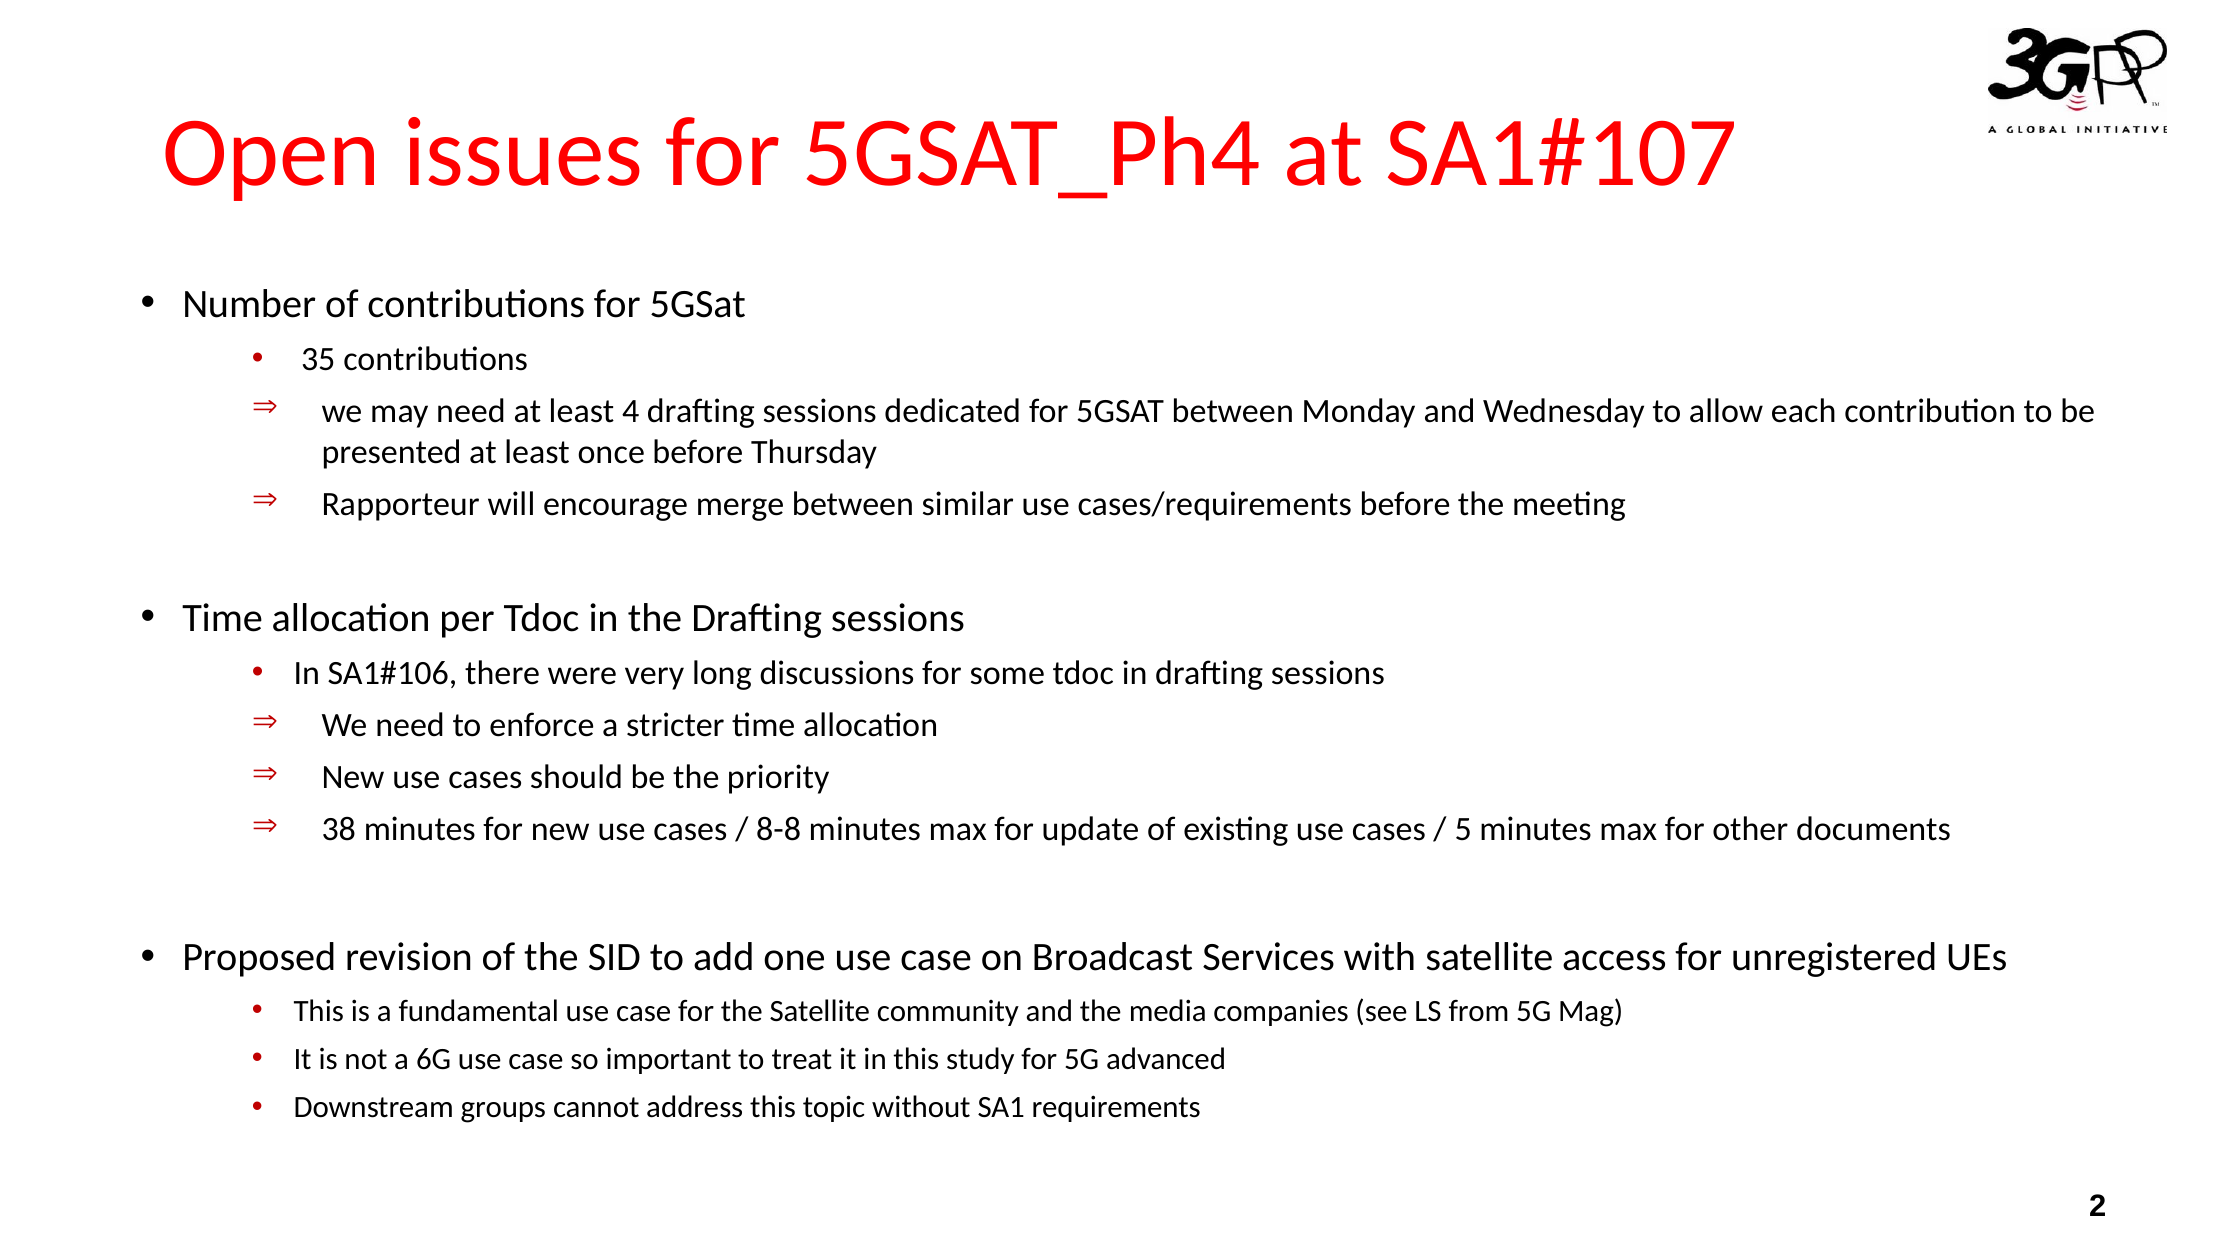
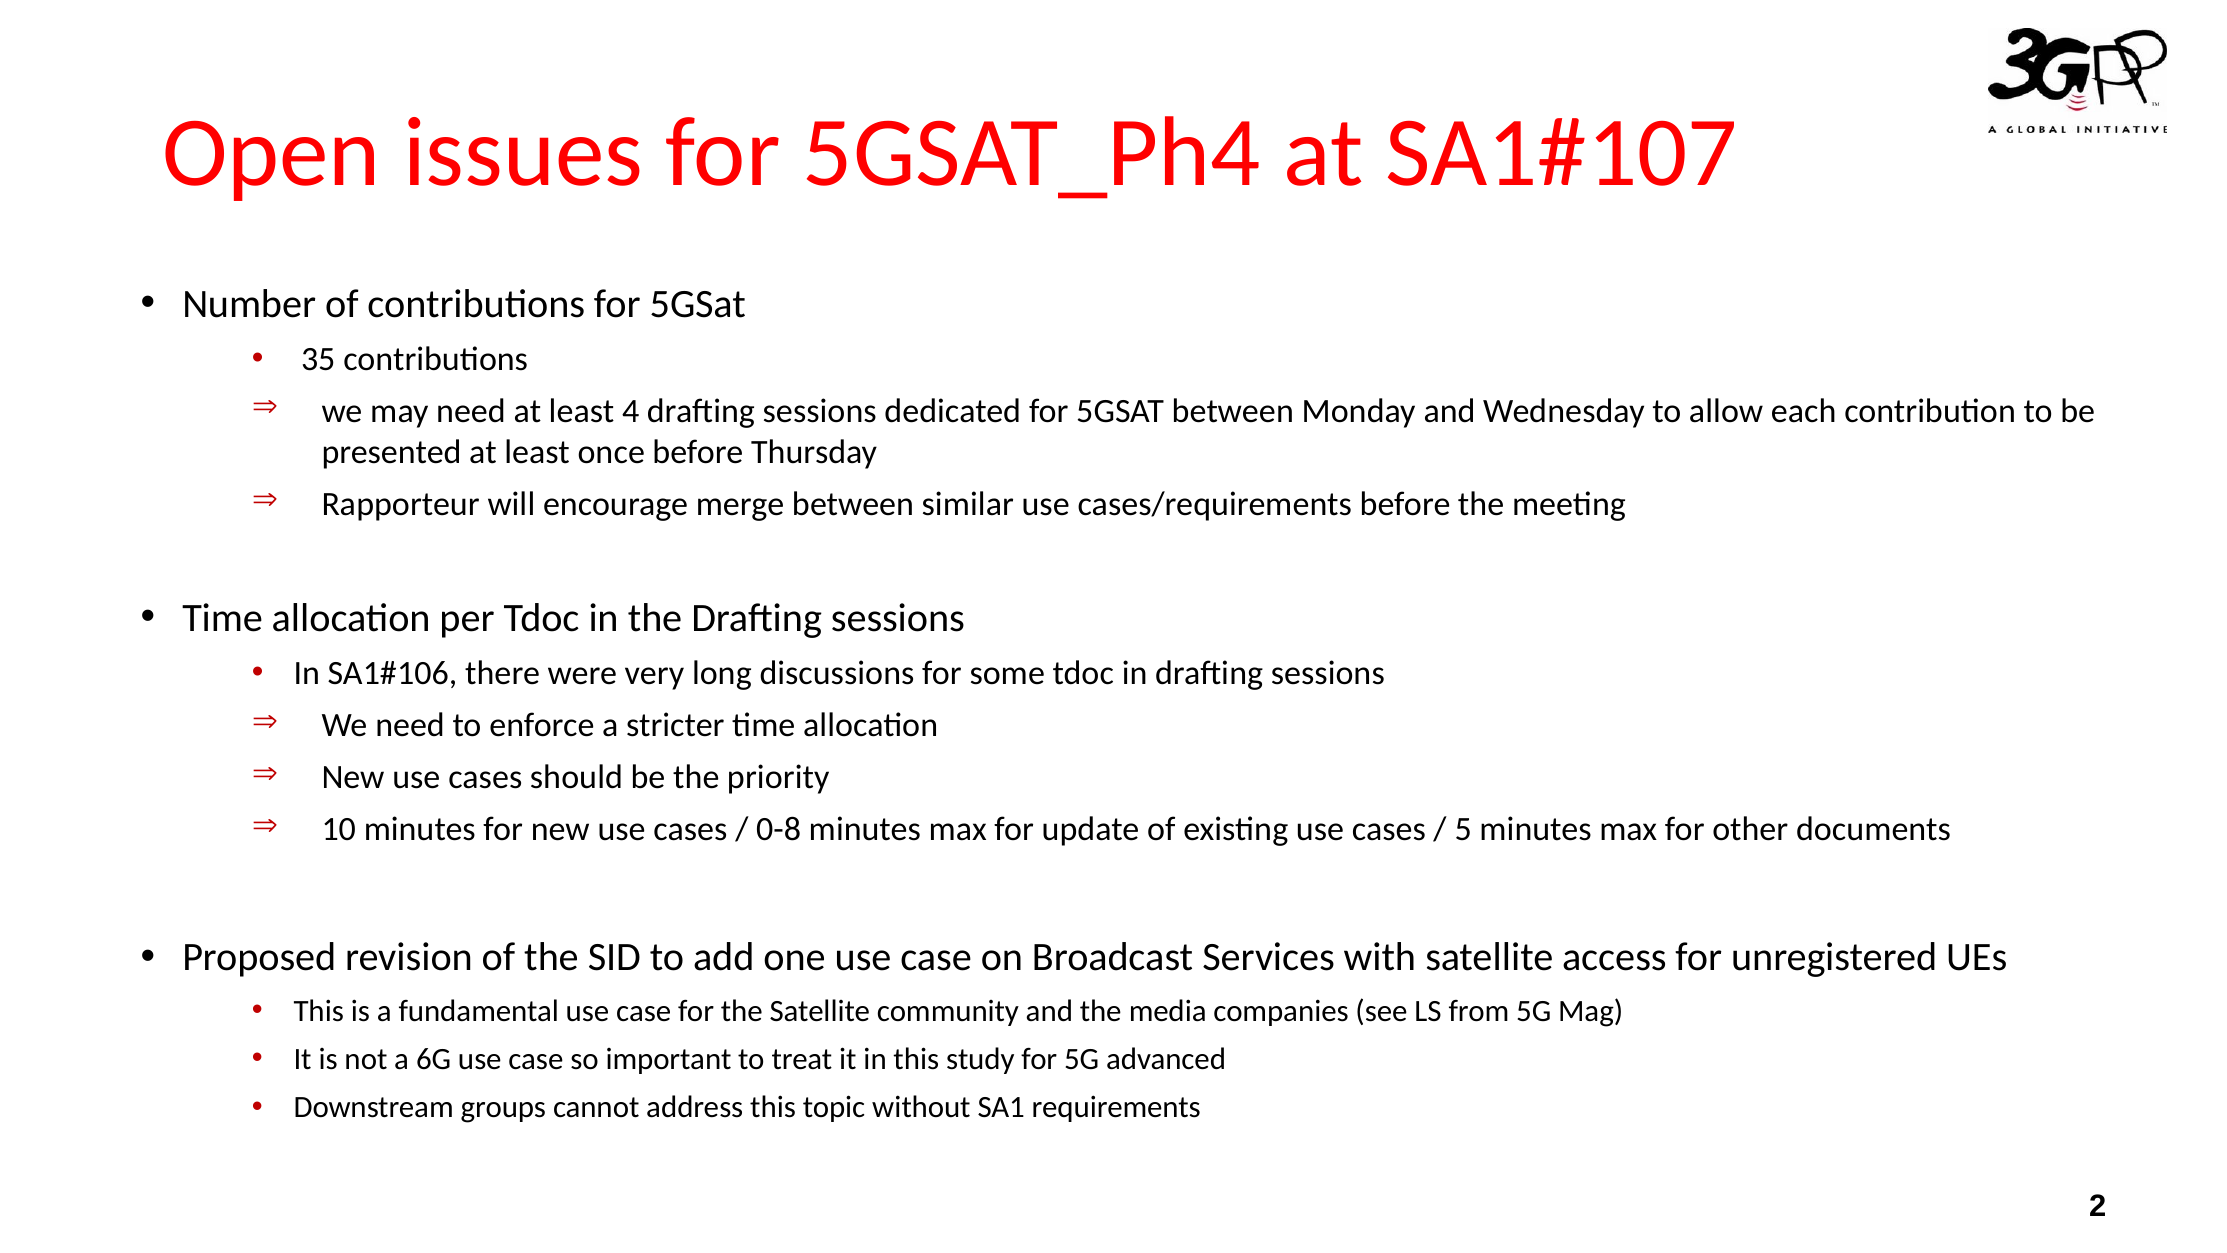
38: 38 -> 10
8-8: 8-8 -> 0-8
